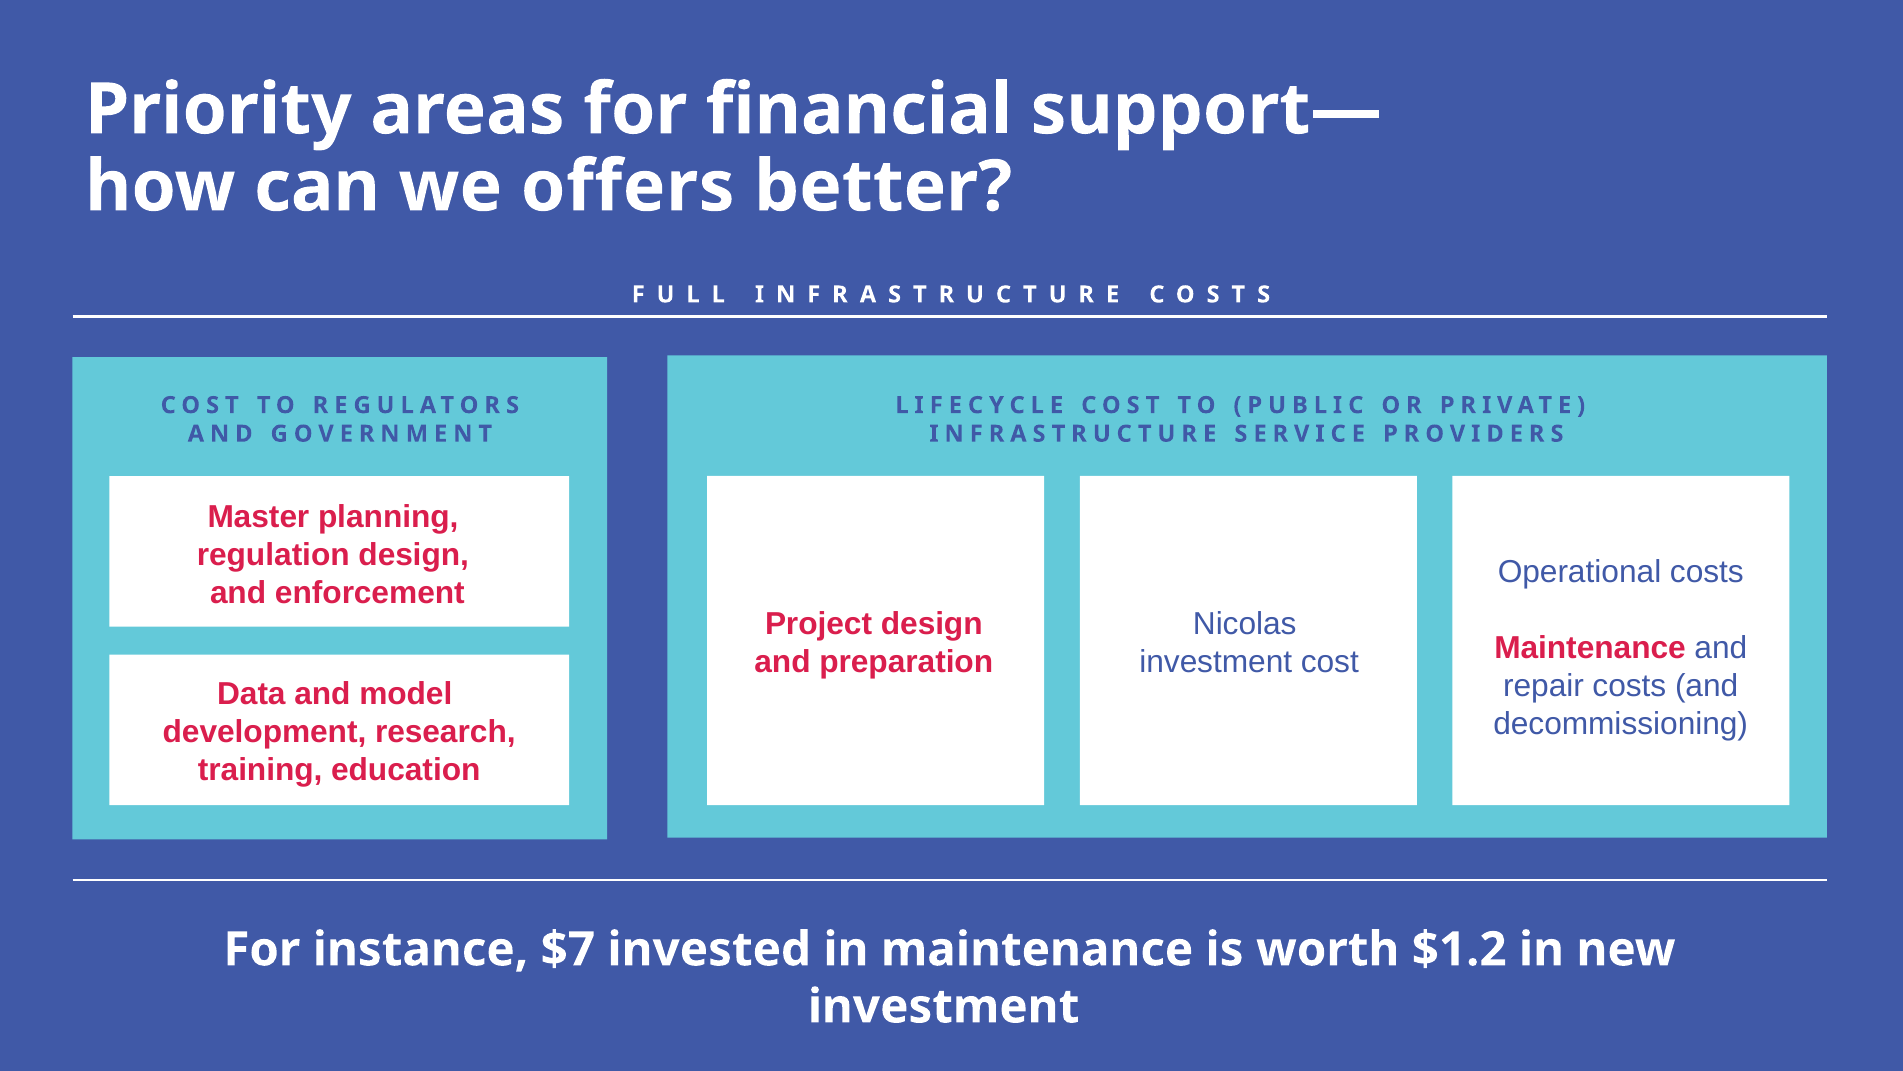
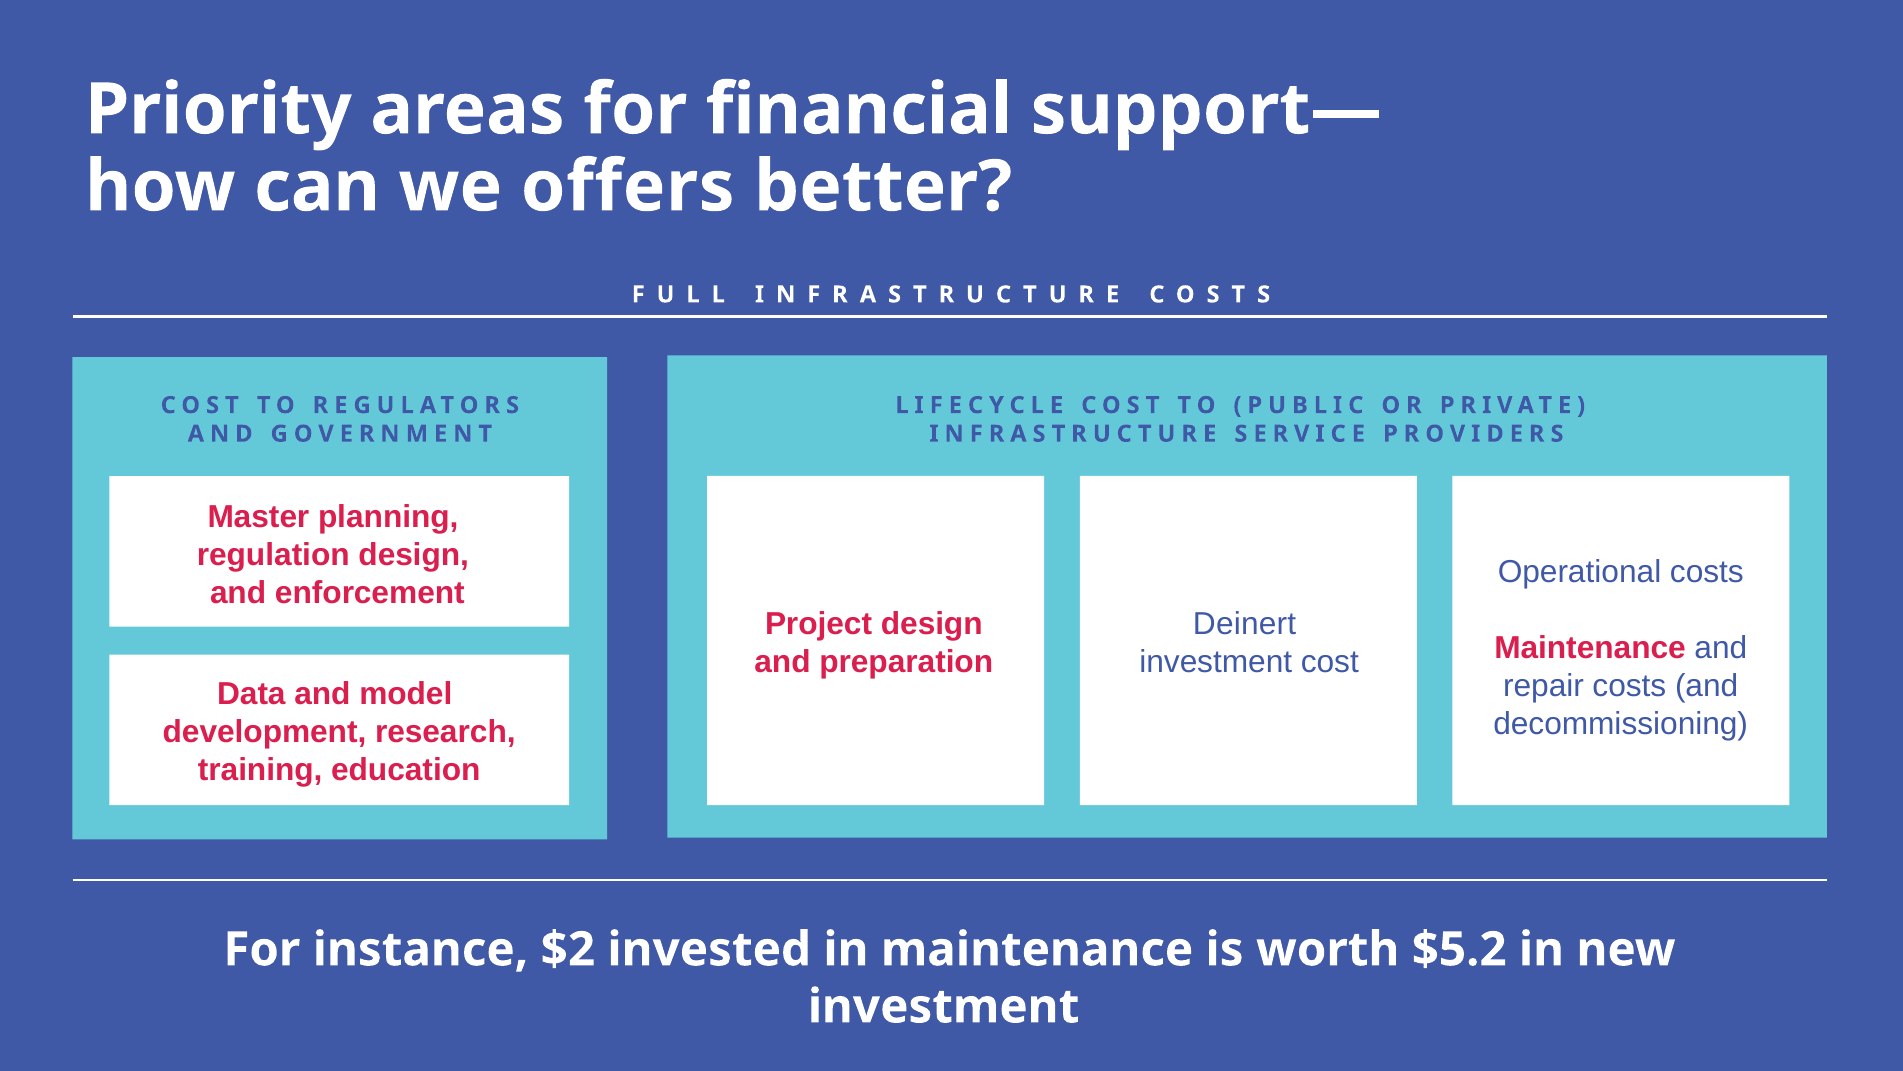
Nicolas: Nicolas -> Deinert
$7: $7 -> $2
$1.2: $1.2 -> $5.2
